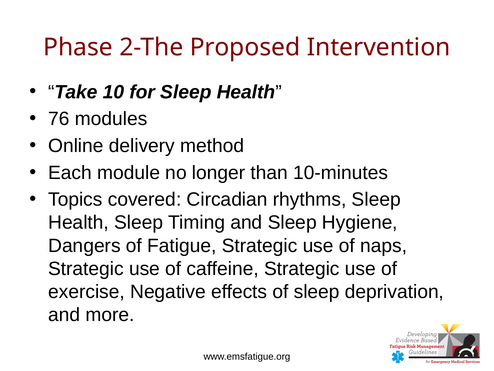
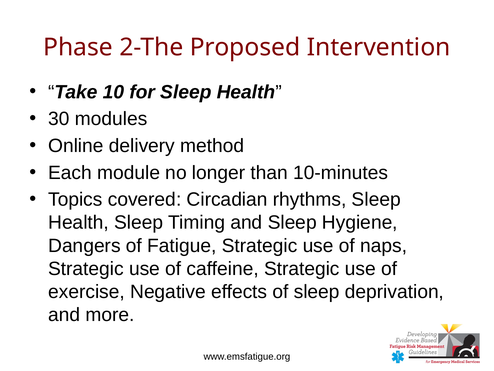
76: 76 -> 30
